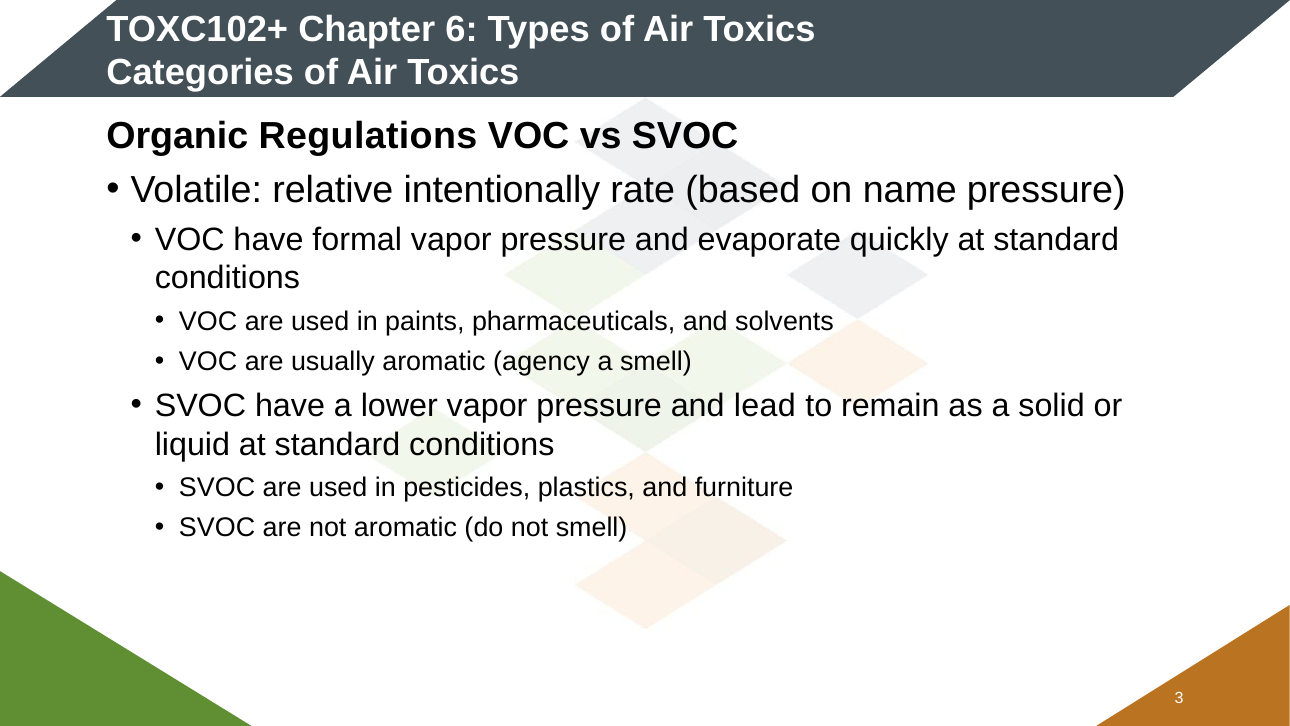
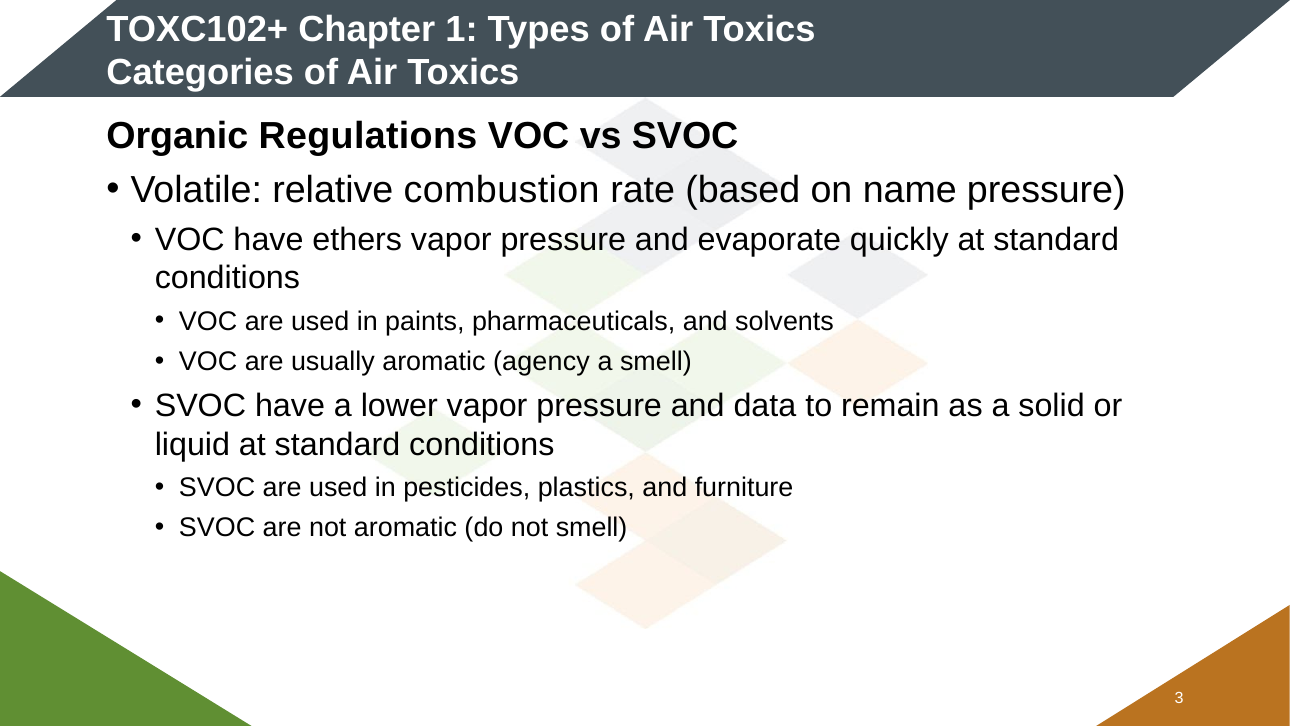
6: 6 -> 1
intentionally: intentionally -> combustion
formal: formal -> ethers
lead: lead -> data
